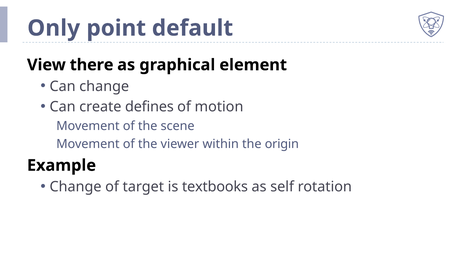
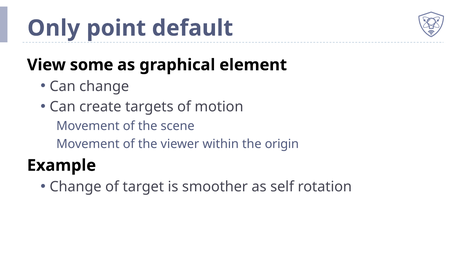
there: there -> some
defines: defines -> targets
textbooks: textbooks -> smoother
